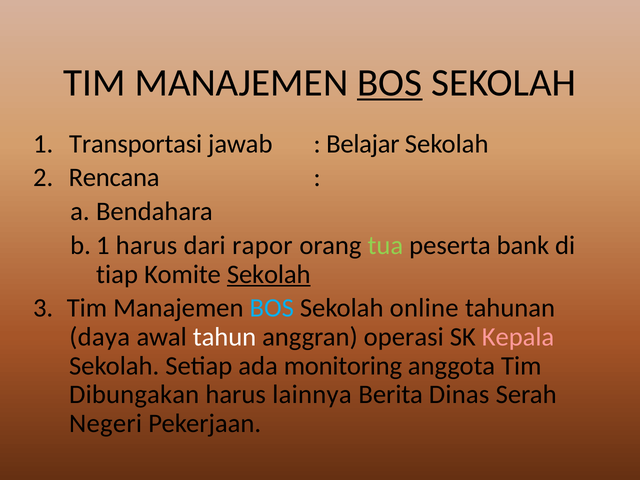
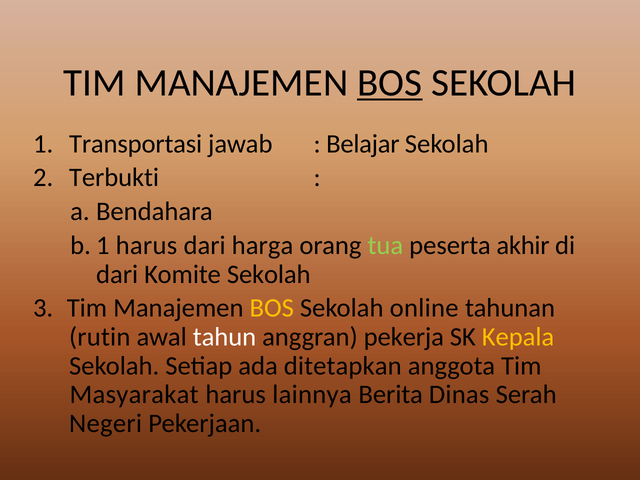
Rencana: Rencana -> Terbukti
rapor: rapor -> harga
bank: bank -> akhir
tiap at (117, 274): tiap -> dari
Sekolah at (269, 274) underline: present -> none
BOS at (272, 308) colour: light blue -> yellow
daya: daya -> rutin
operasi: operasi -> pekerja
Kepala colour: pink -> yellow
monitoring: monitoring -> ditetapkan
Dibungakan: Dibungakan -> Masyarakat
